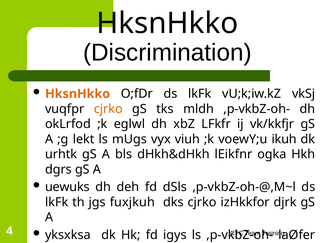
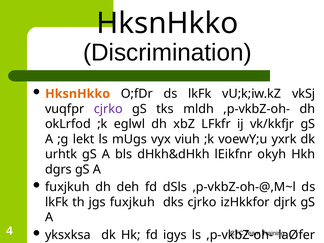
cjrko at (108, 109) colour: orange -> purple
ikuh: ikuh -> yxrk
ogka: ogka -> okyh
uewuks at (67, 187): uewuks -> fuxjkuh
